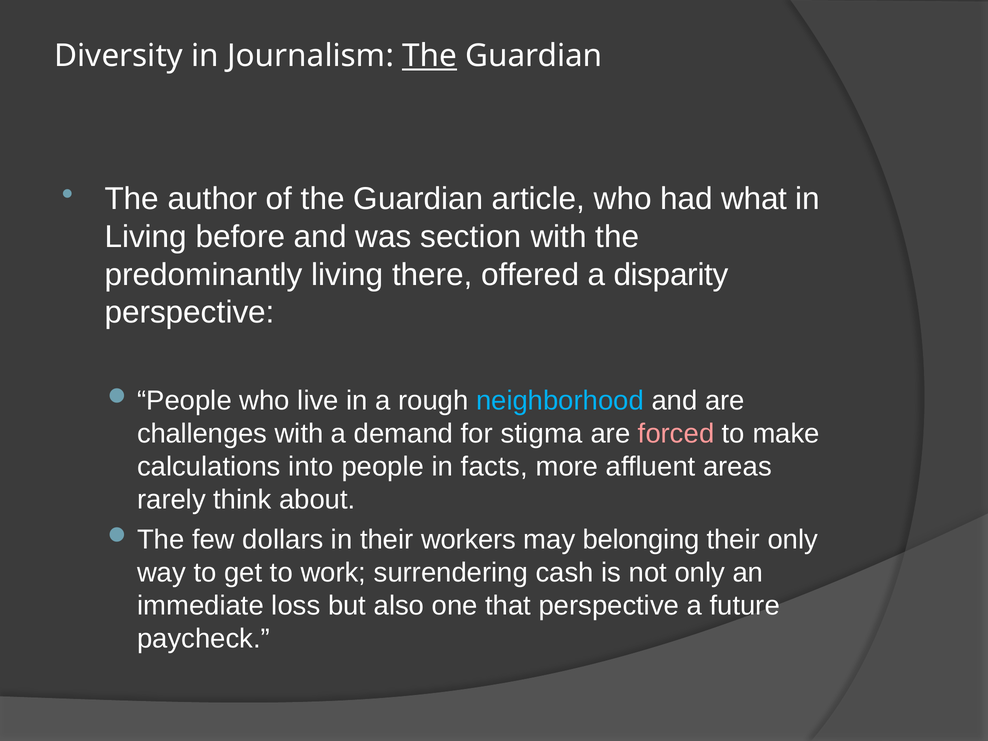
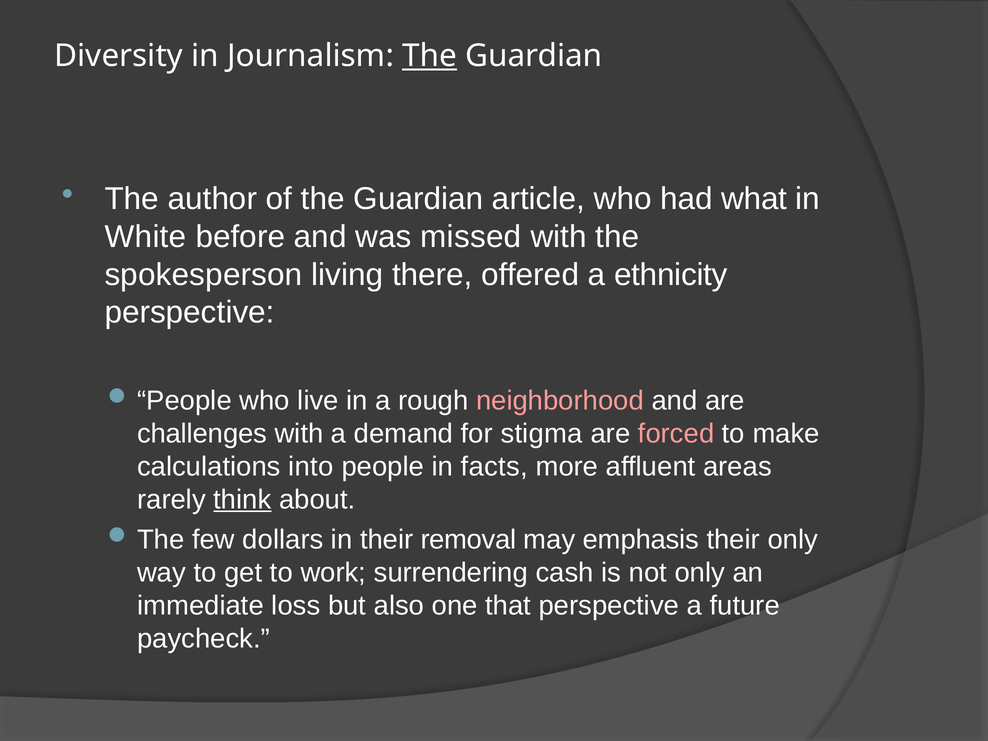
Living at (146, 237): Living -> White
section: section -> missed
predominantly: predominantly -> spokesperson
disparity: disparity -> ethnicity
neighborhood colour: light blue -> pink
think underline: none -> present
workers: workers -> removal
belonging: belonging -> emphasis
